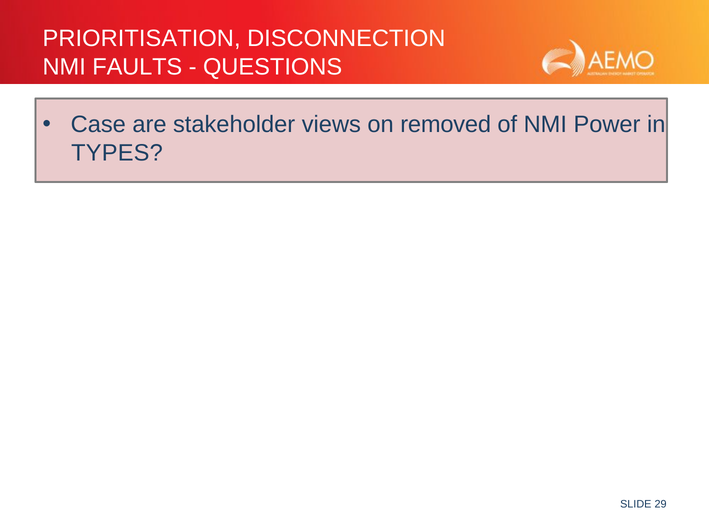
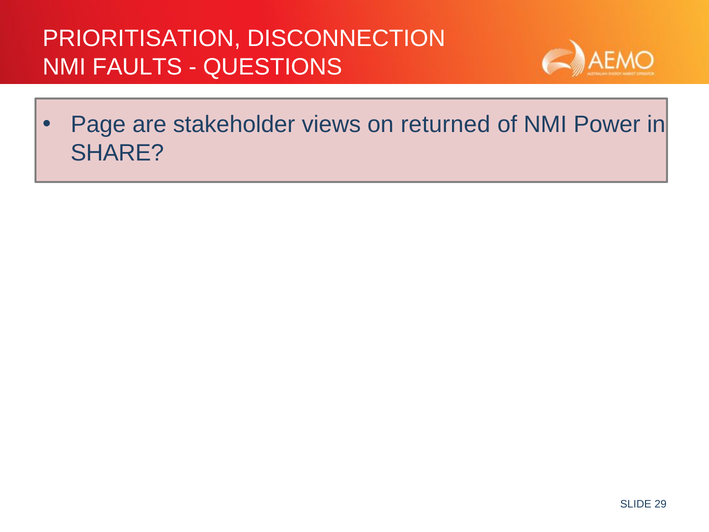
Case: Case -> Page
removed: removed -> returned
TYPES: TYPES -> SHARE
